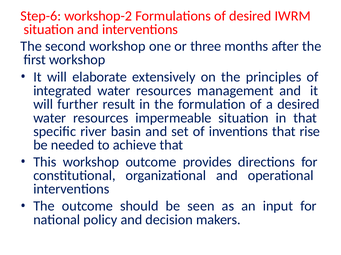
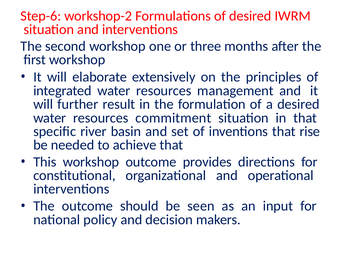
impermeable: impermeable -> commitment
